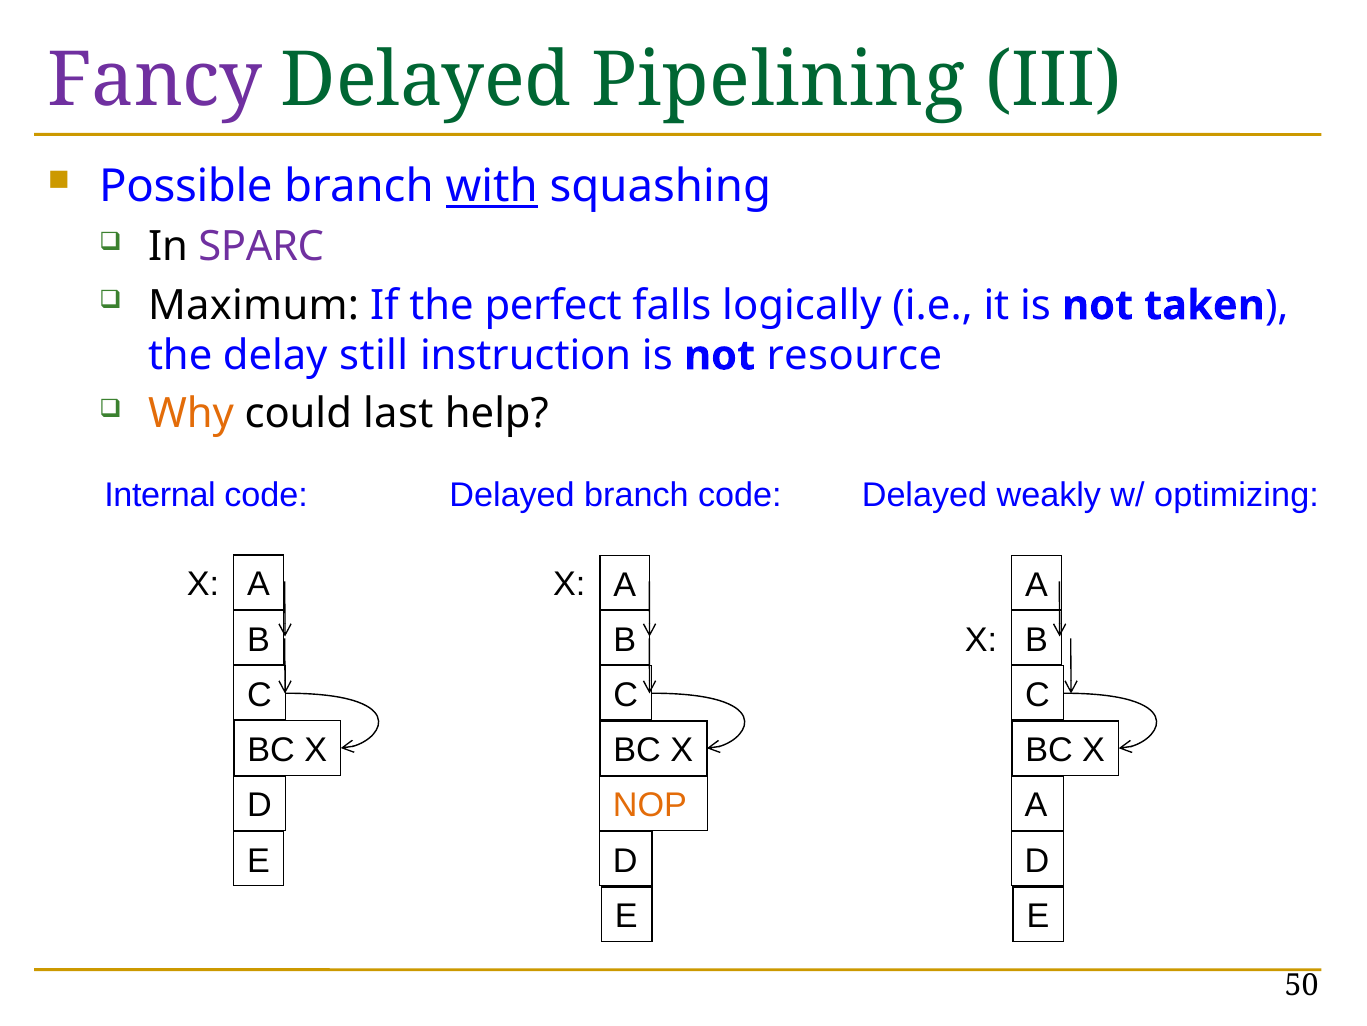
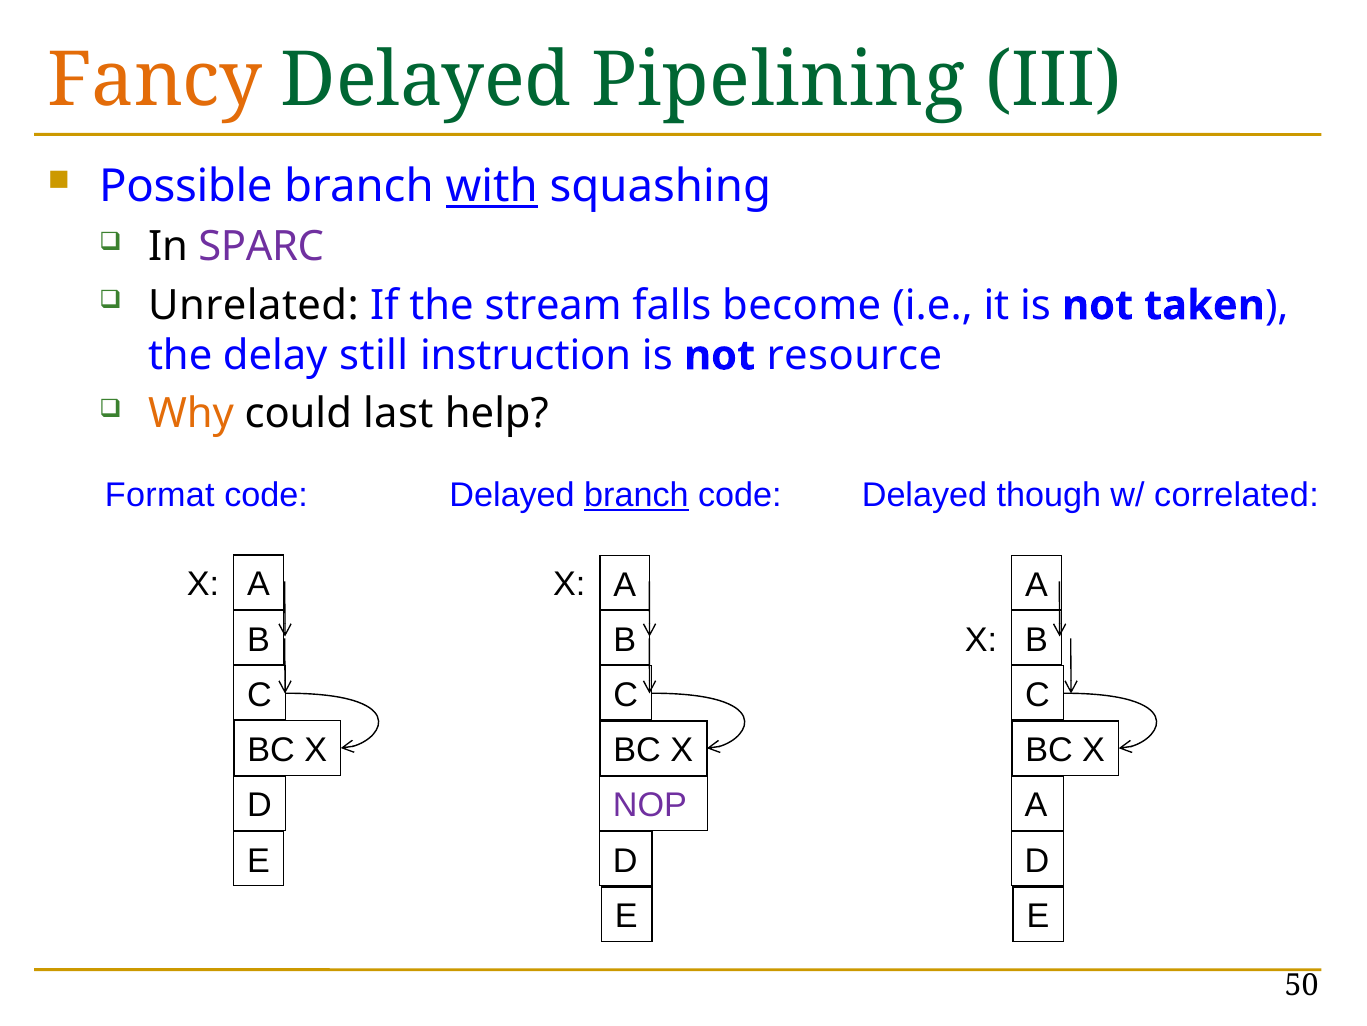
Fancy colour: purple -> orange
Maximum: Maximum -> Unrelated
perfect: perfect -> stream
logically: logically -> become
Internal: Internal -> Format
branch at (636, 495) underline: none -> present
weakly: weakly -> though
optimizing: optimizing -> correlated
NOP colour: orange -> purple
